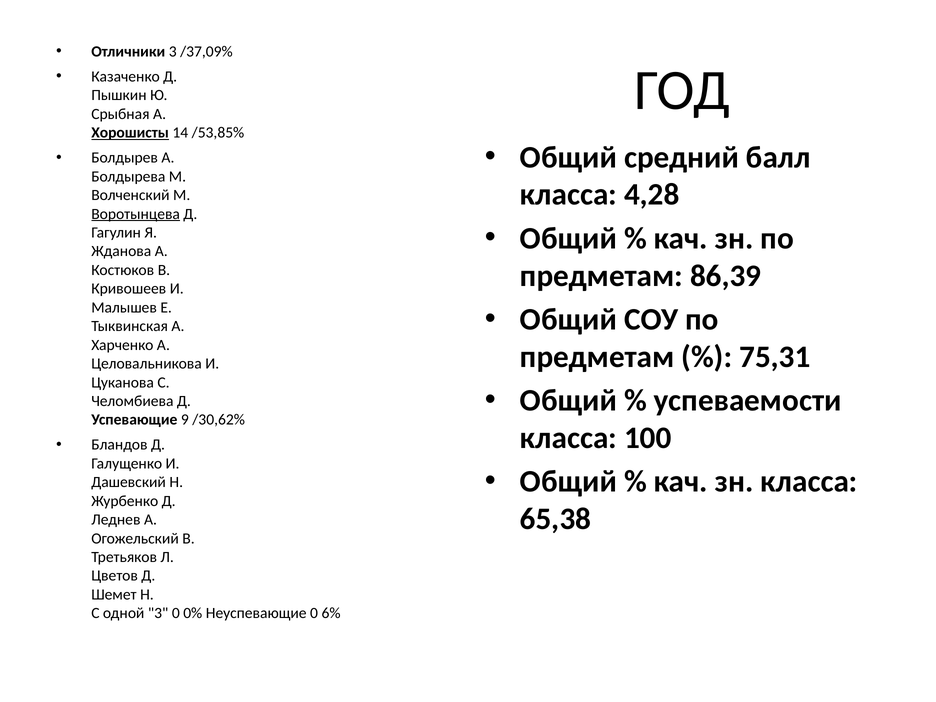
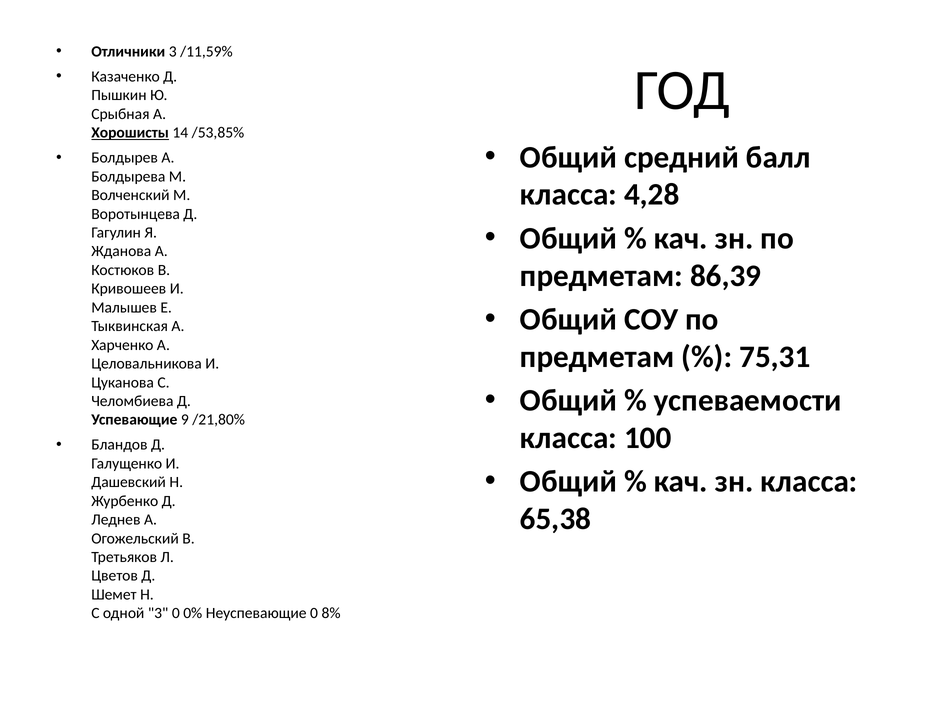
/37,09%: /37,09% -> /11,59%
Воротынцева underline: present -> none
/30,62%: /30,62% -> /21,80%
6%: 6% -> 8%
